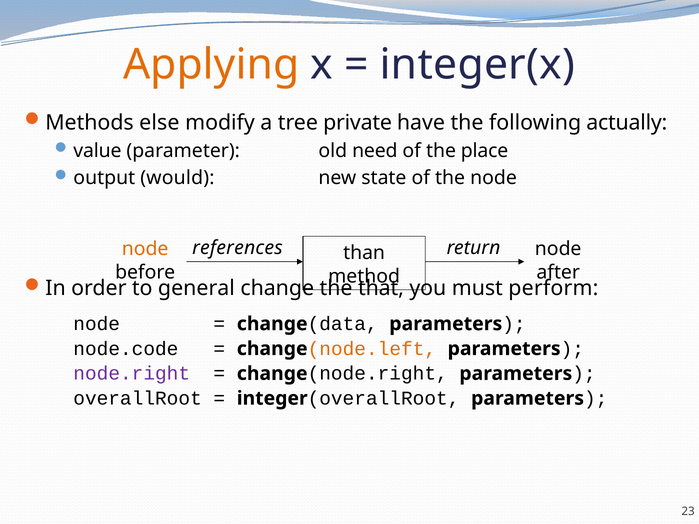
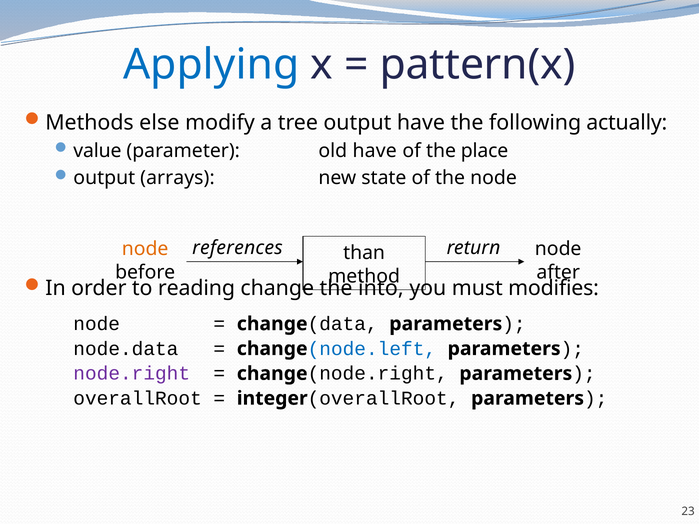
Applying colour: orange -> blue
integer(x: integer(x -> pattern(x
tree private: private -> output
old need: need -> have
would: would -> arrays
general: general -> reading
that: that -> into
perform: perform -> modifies
node.code: node.code -> node.data
node.left colour: orange -> blue
